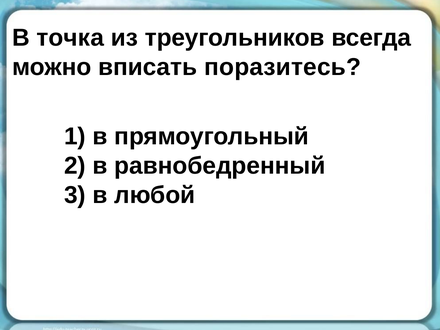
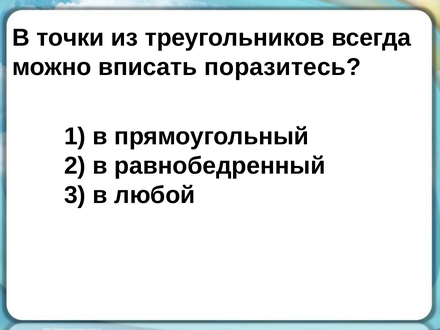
точка: точка -> точки
